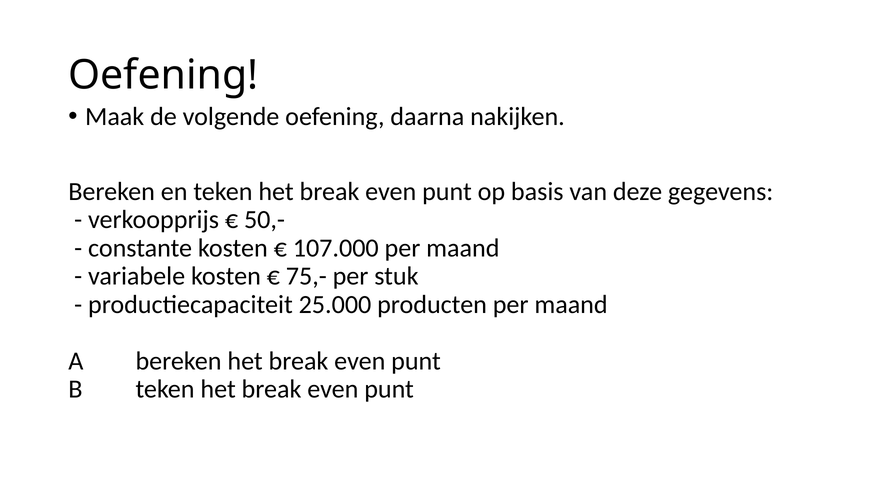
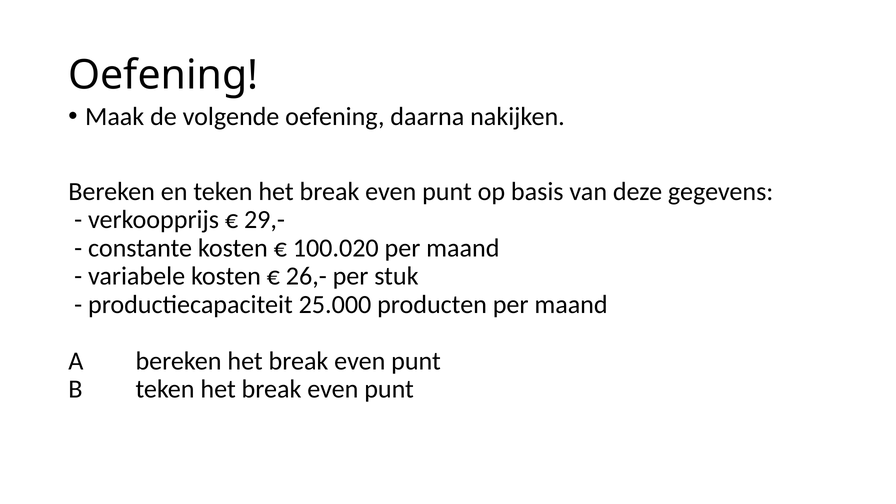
50,-: 50,- -> 29,-
107.000: 107.000 -> 100.020
75,-: 75,- -> 26,-
